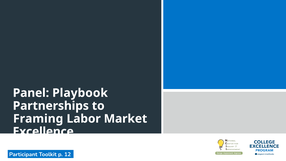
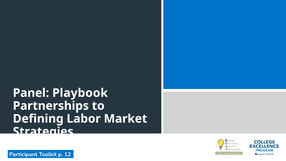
Framing: Framing -> Defining
Excellence: Excellence -> Strategies
